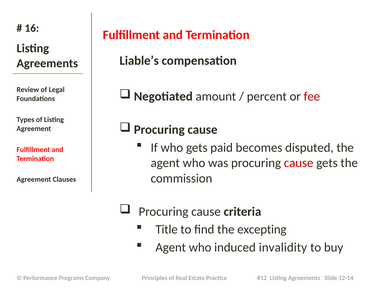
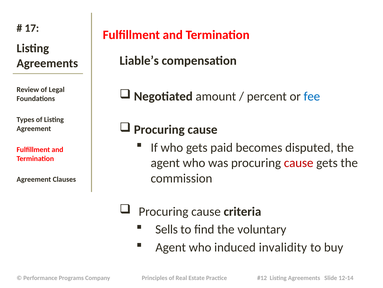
16: 16 -> 17
fee colour: red -> blue
Title: Title -> Sells
excepting: excepting -> voluntary
